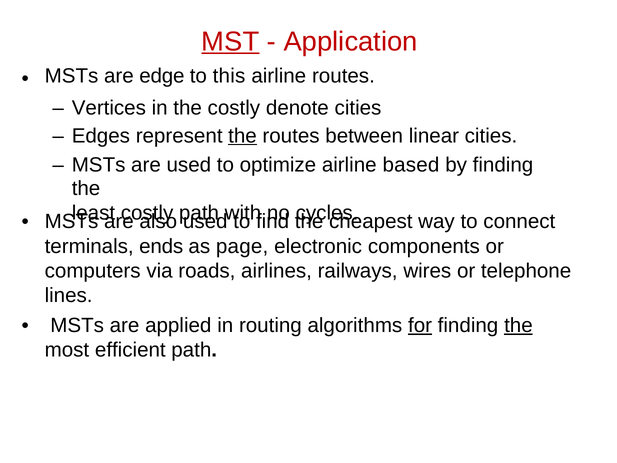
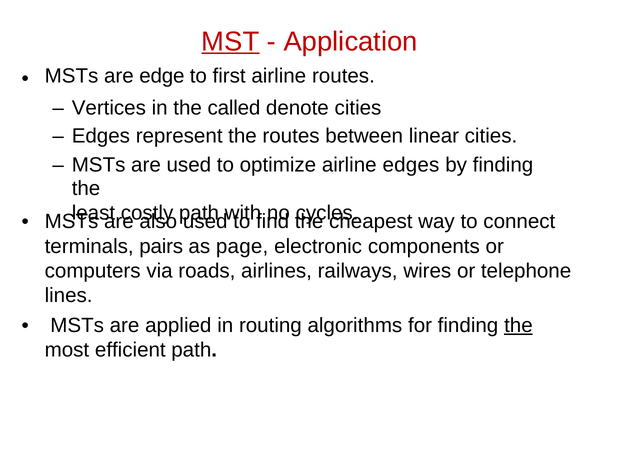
this: this -> first
the costly: costly -> called
the at (243, 136) underline: present -> none
airline based: based -> edges
ends: ends -> pairs
for underline: present -> none
